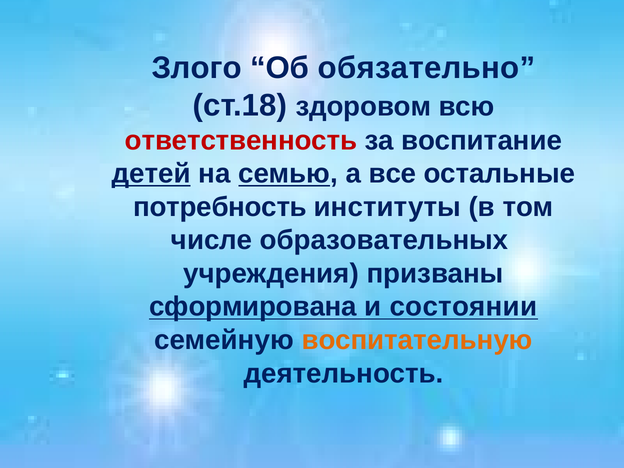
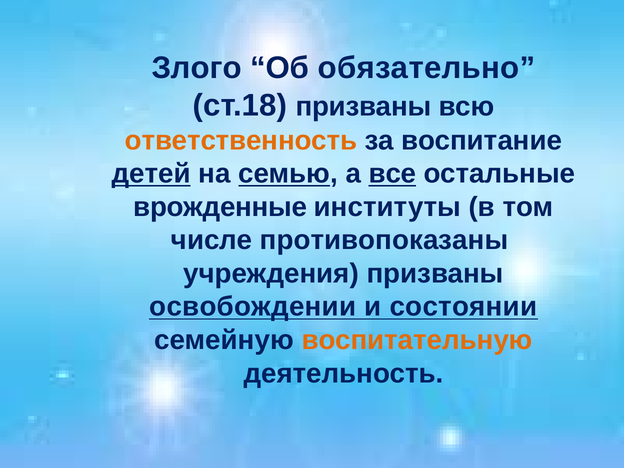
ст.18 здоровом: здоровом -> призваны
ответственность colour: red -> orange
все underline: none -> present
потребность: потребность -> врожденные
образовательных: образовательных -> противопоказаны
сформирована: сформирована -> освобождении
